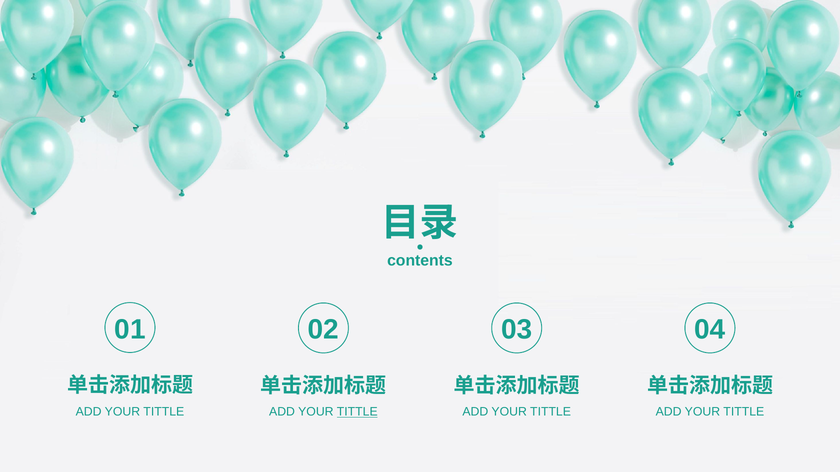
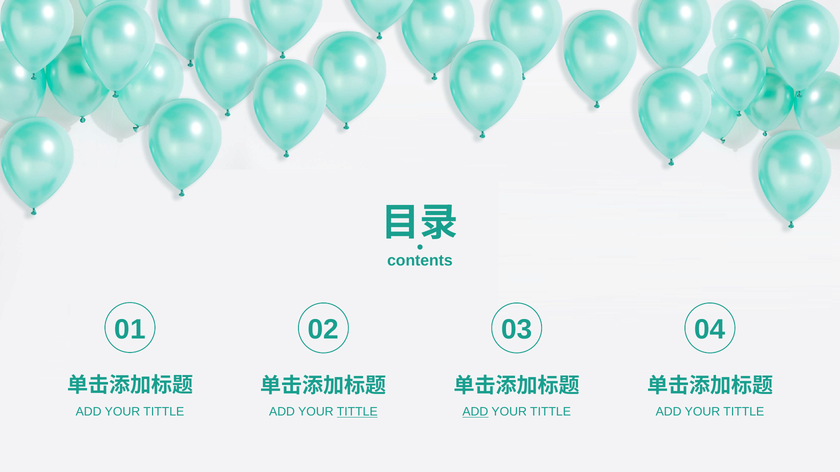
ADD at (475, 412) underline: none -> present
